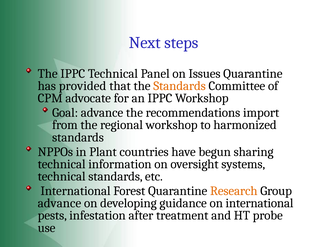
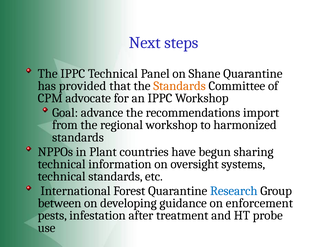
Issues: Issues -> Shane
Research colour: orange -> blue
advance at (59, 204): advance -> between
on international: international -> enforcement
